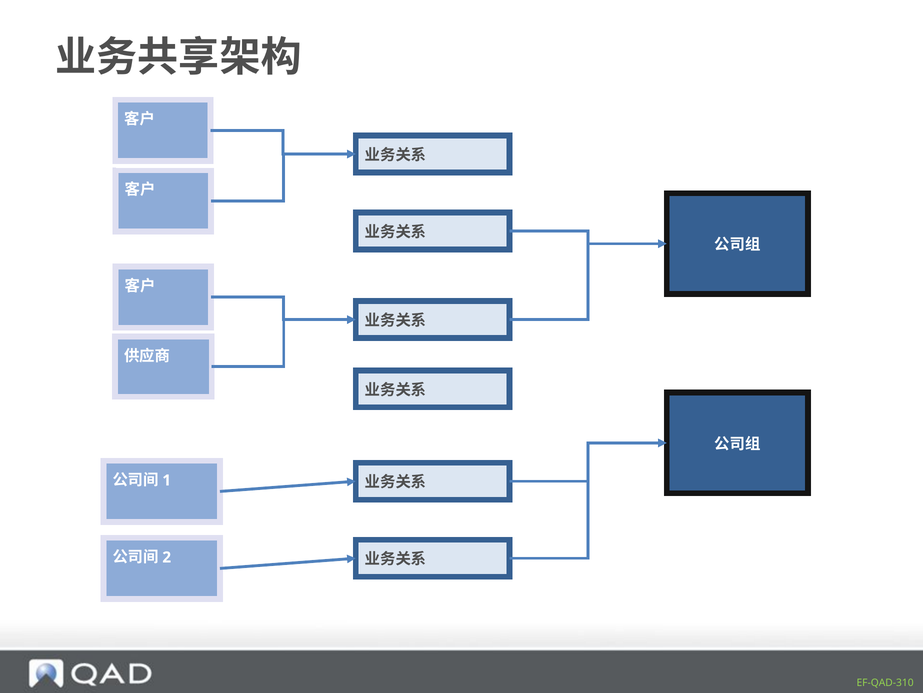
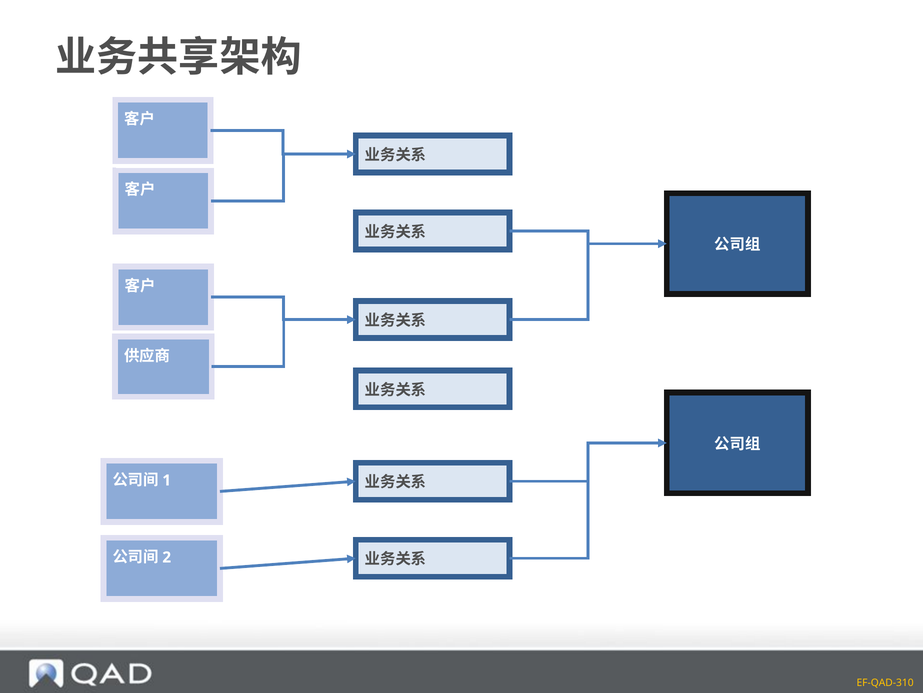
EF-QAD-310 colour: light green -> yellow
